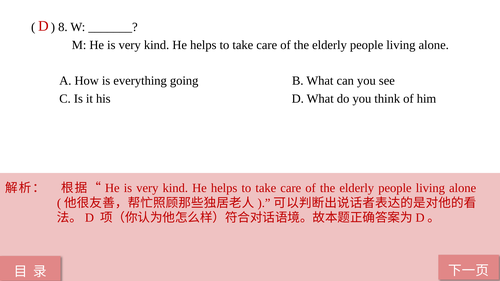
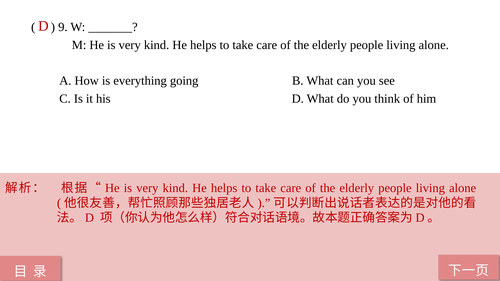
8: 8 -> 9
